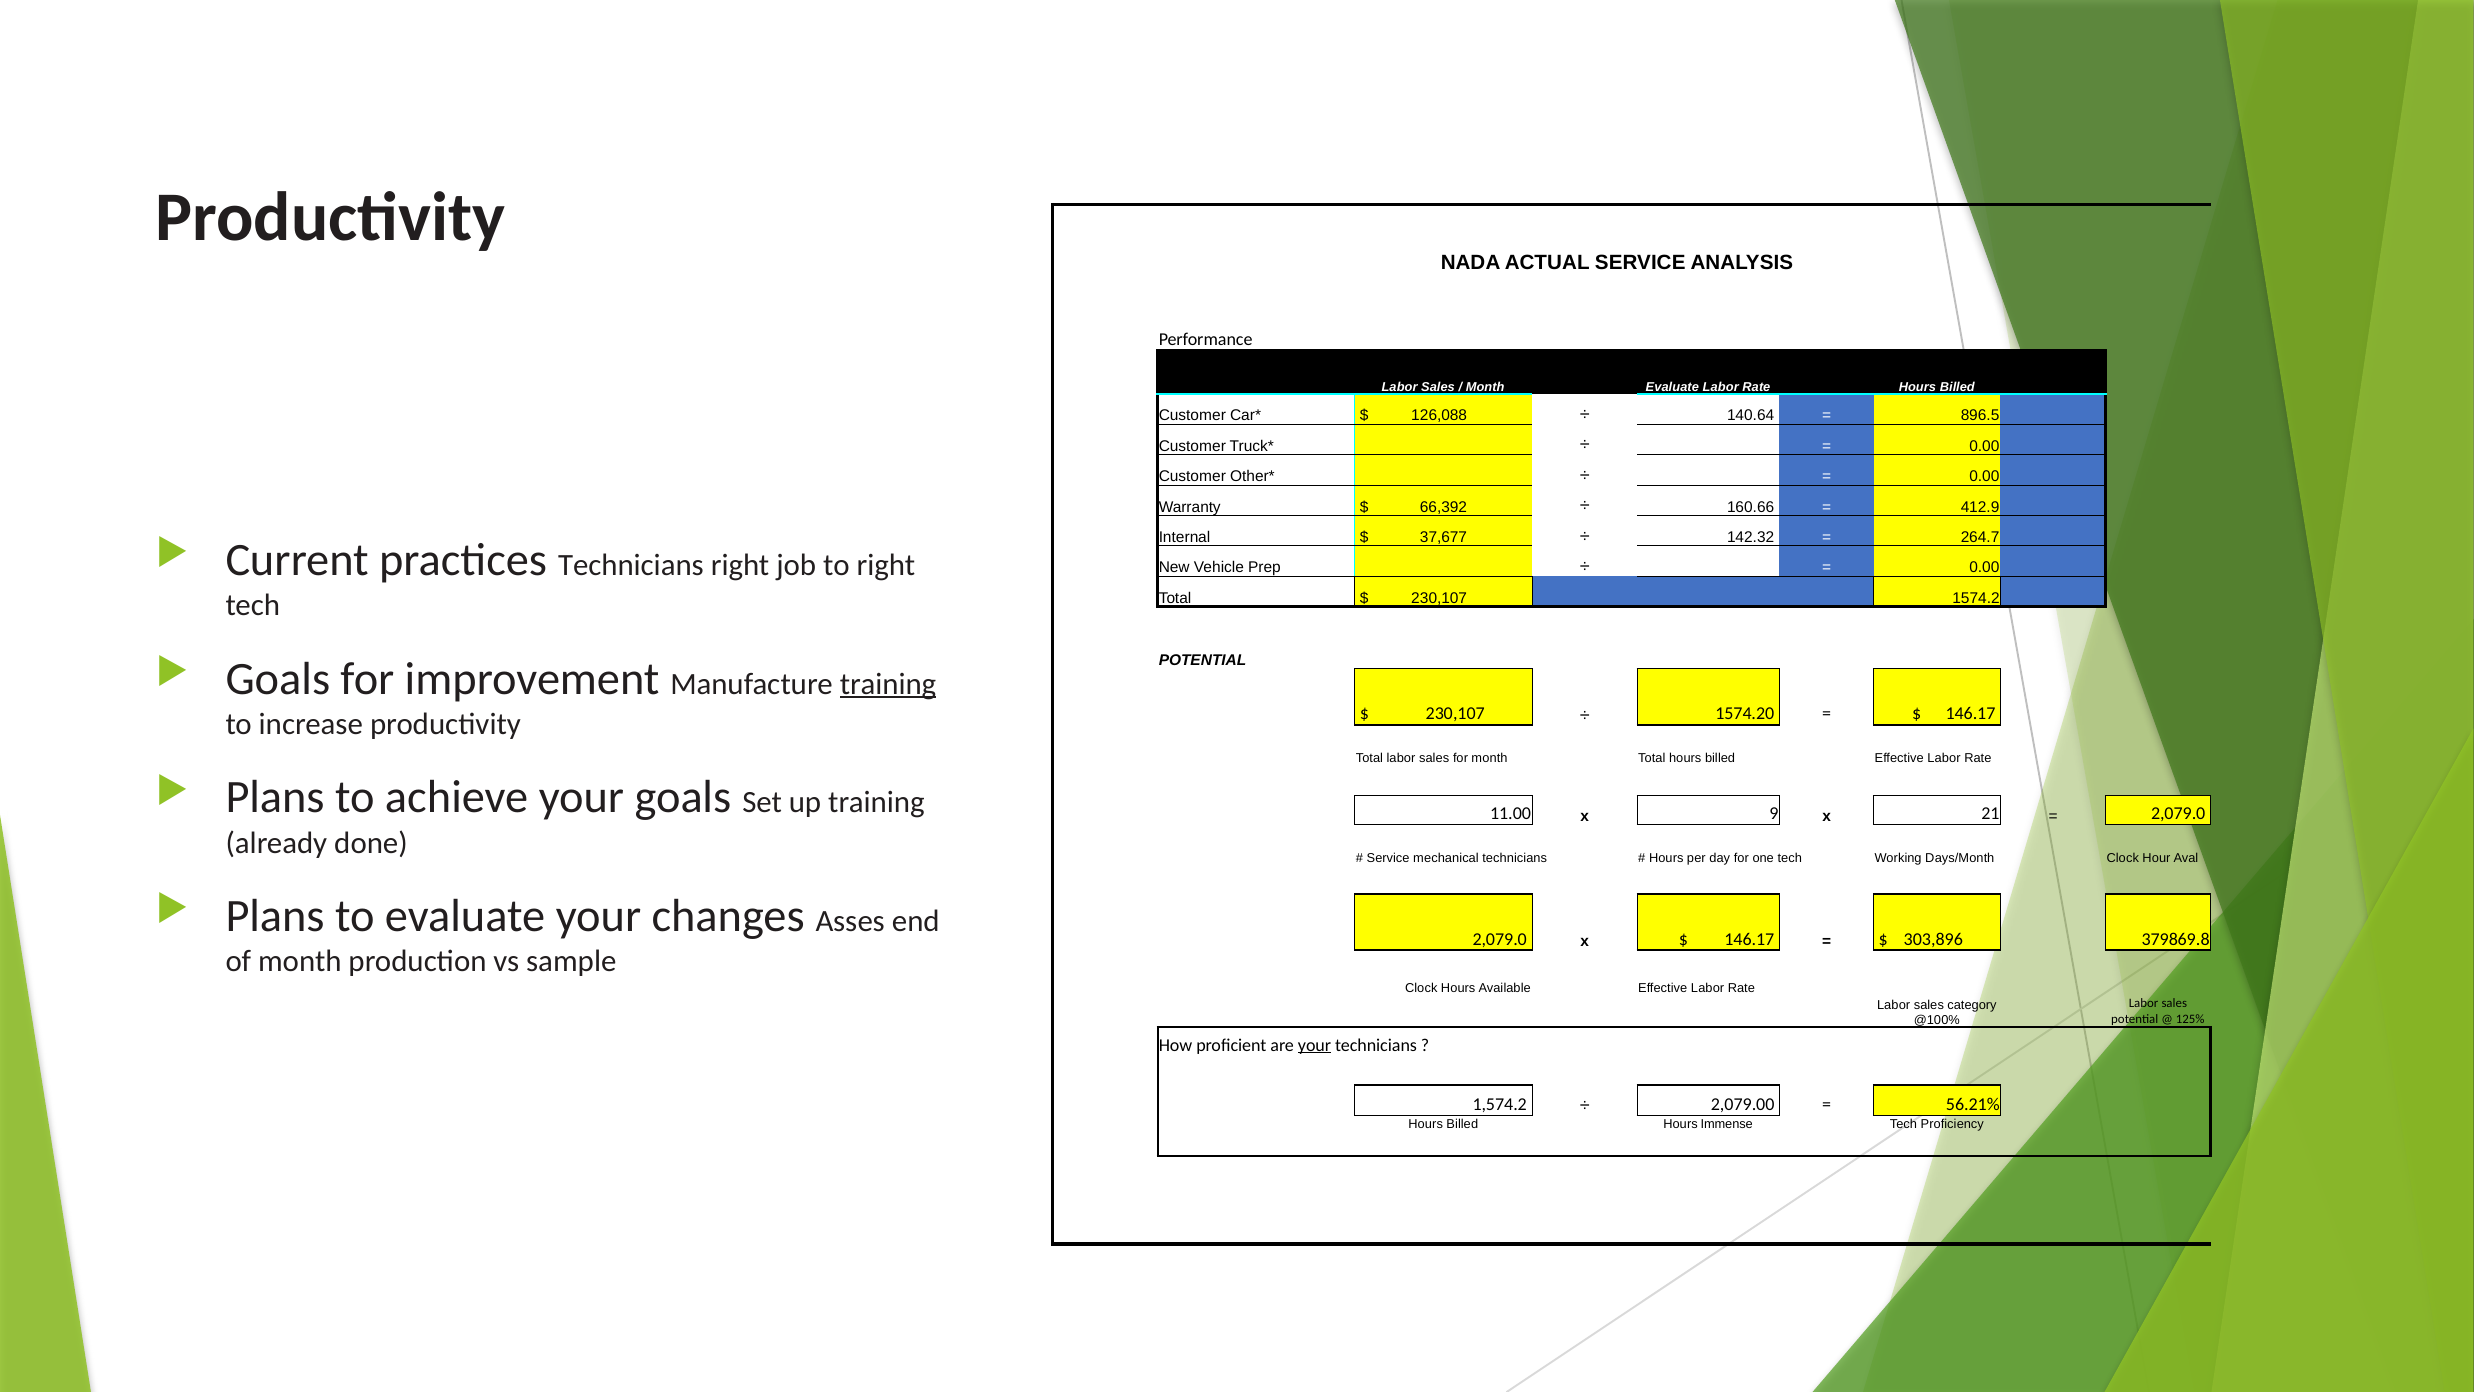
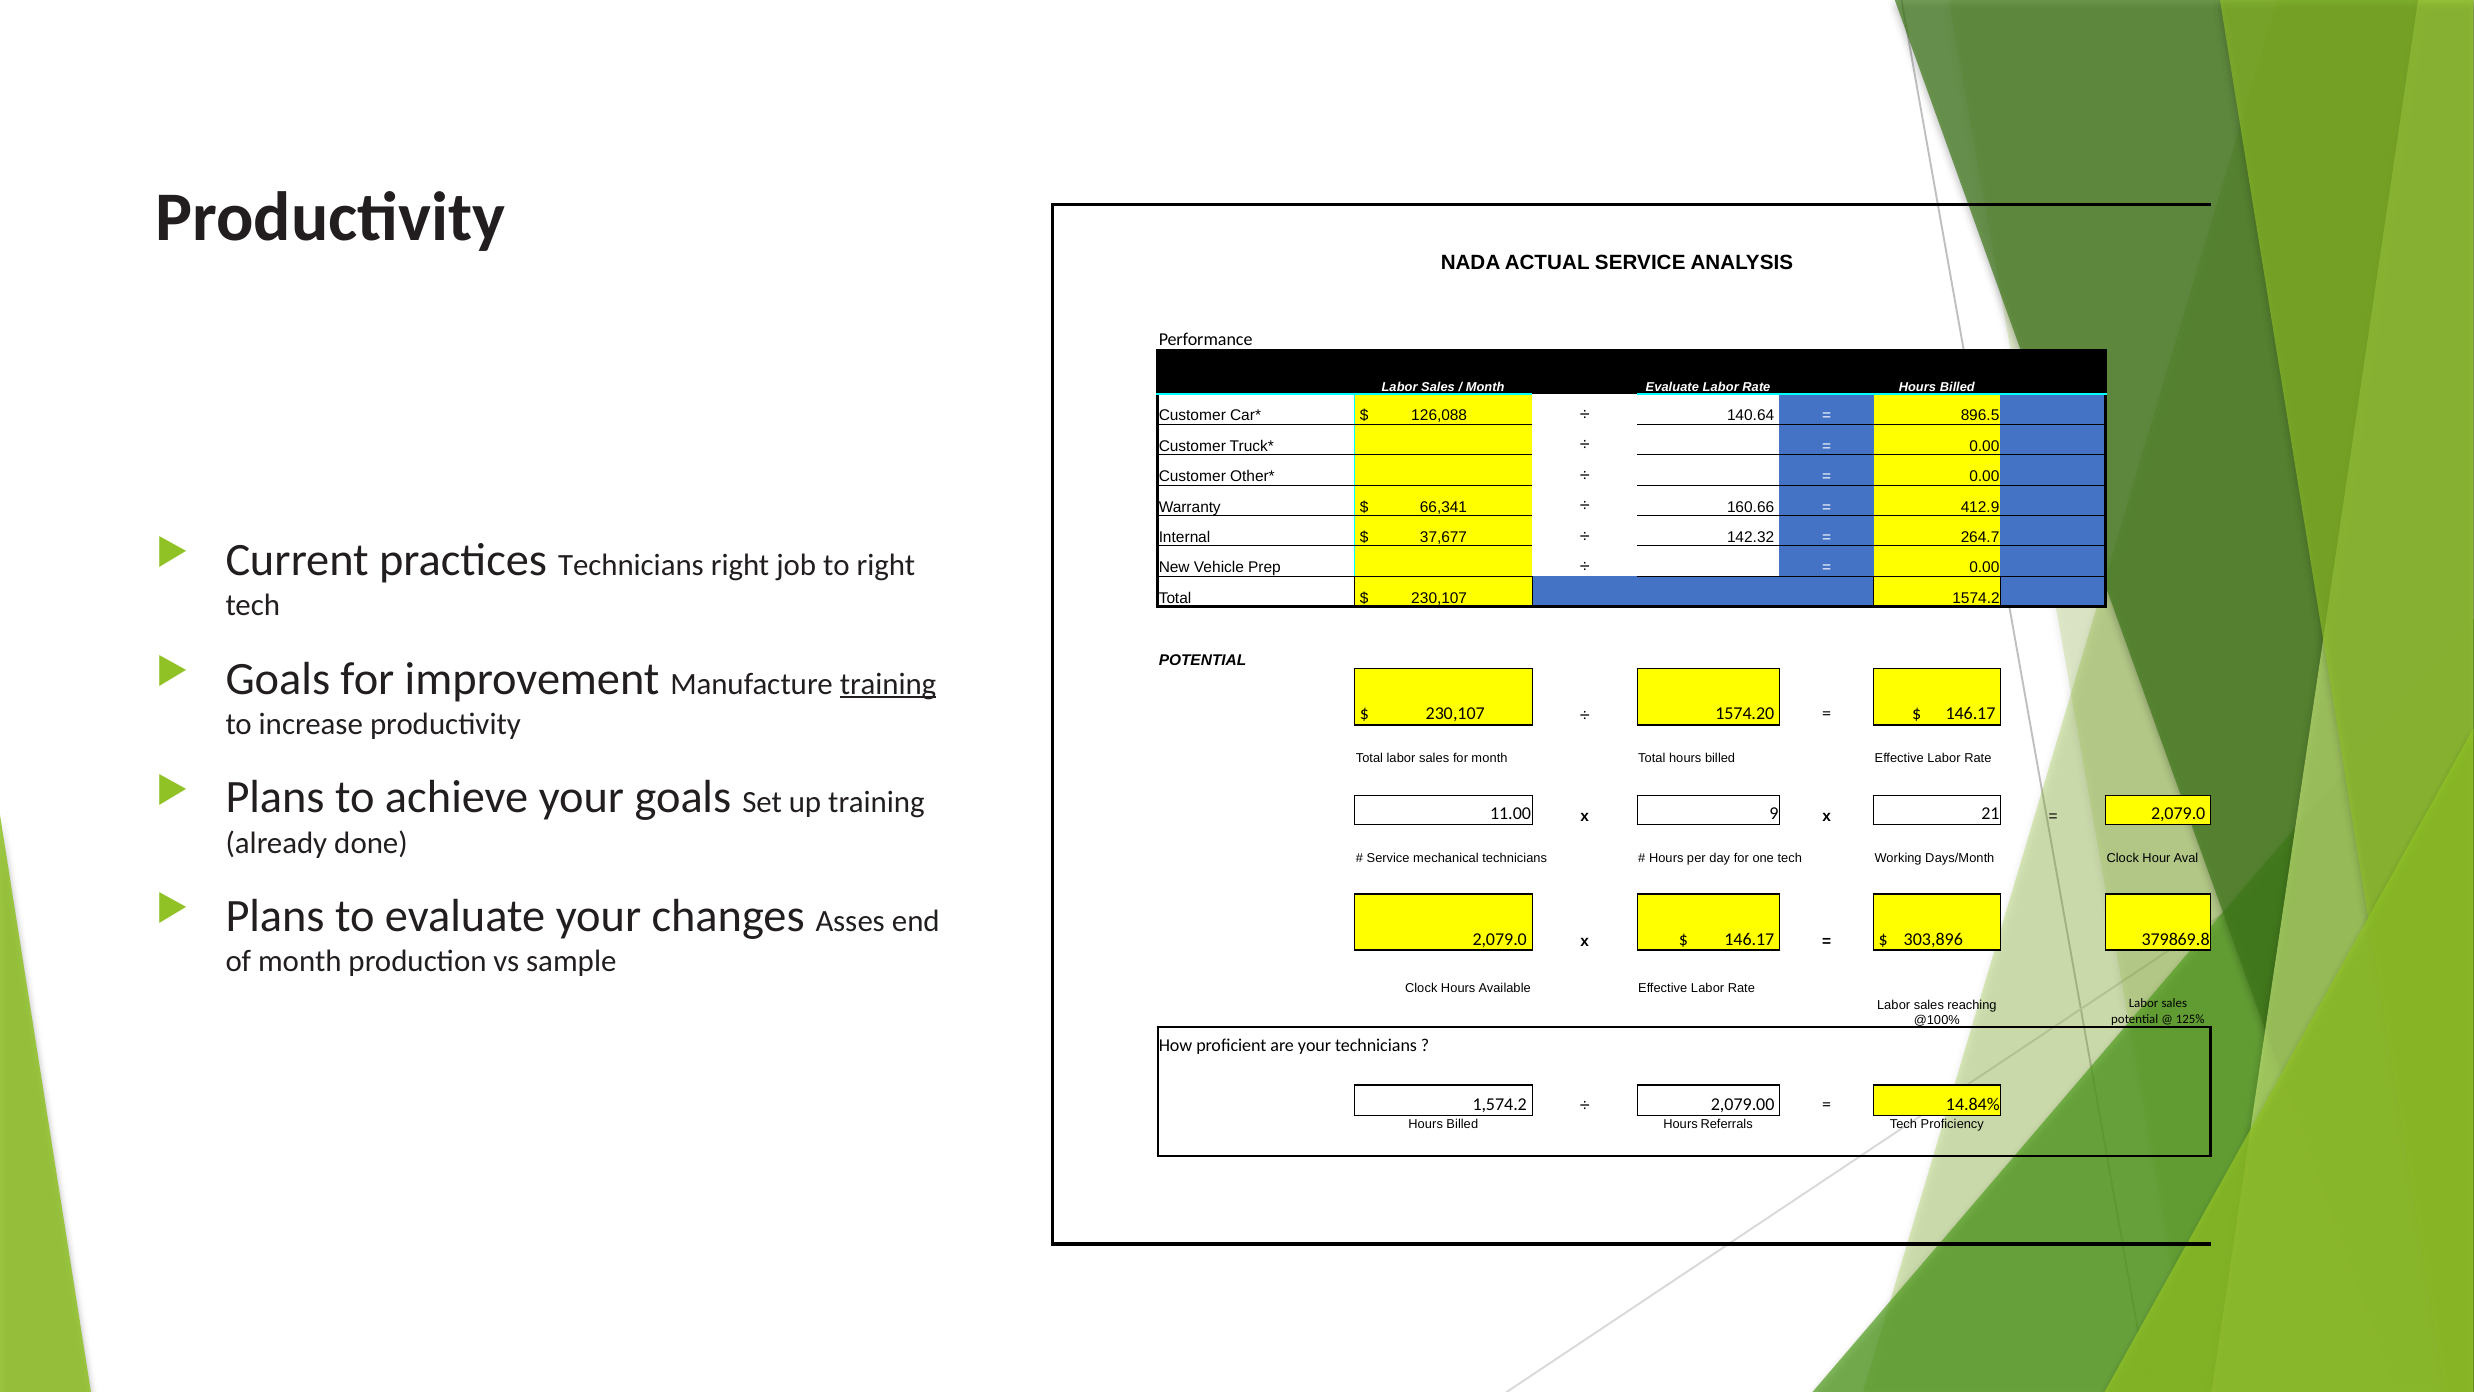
66,392: 66,392 -> 66,341
category: category -> reaching
your at (1315, 1045) underline: present -> none
56.21%: 56.21% -> 14.84%
Immense: Immense -> Referrals
